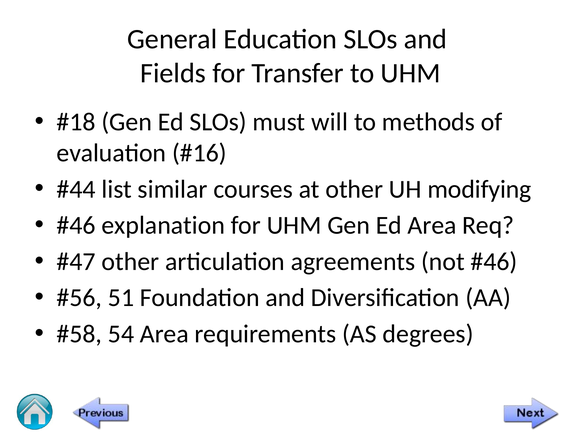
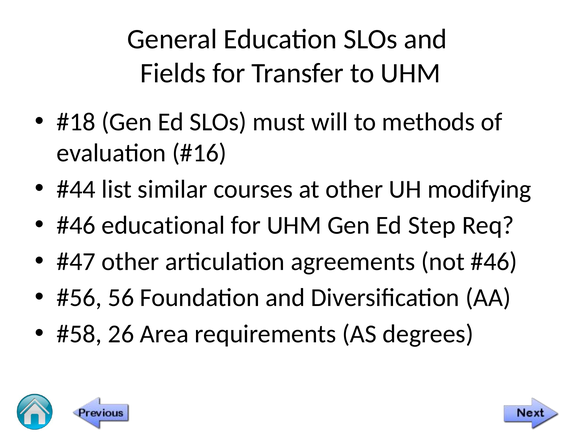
explanation: explanation -> educational
Ed Area: Area -> Step
51: 51 -> 56
54: 54 -> 26
